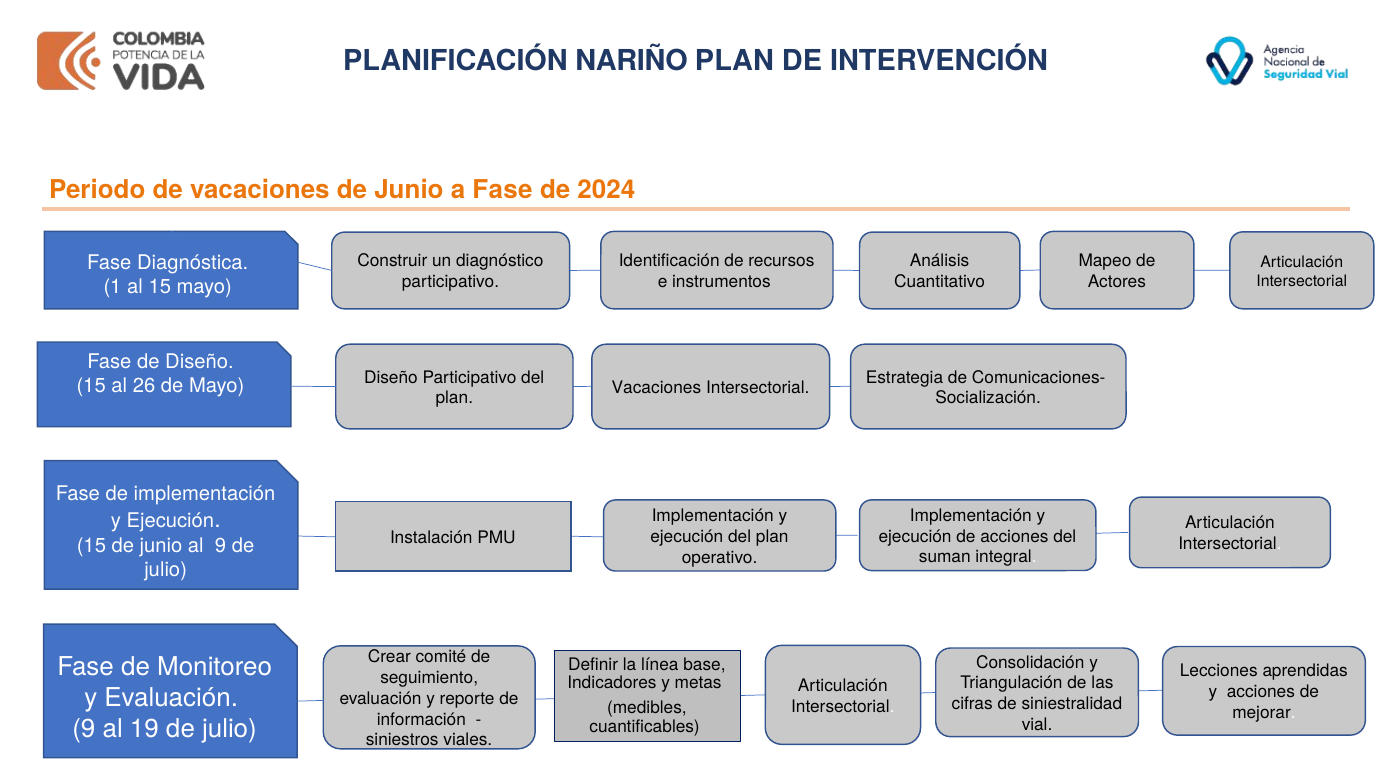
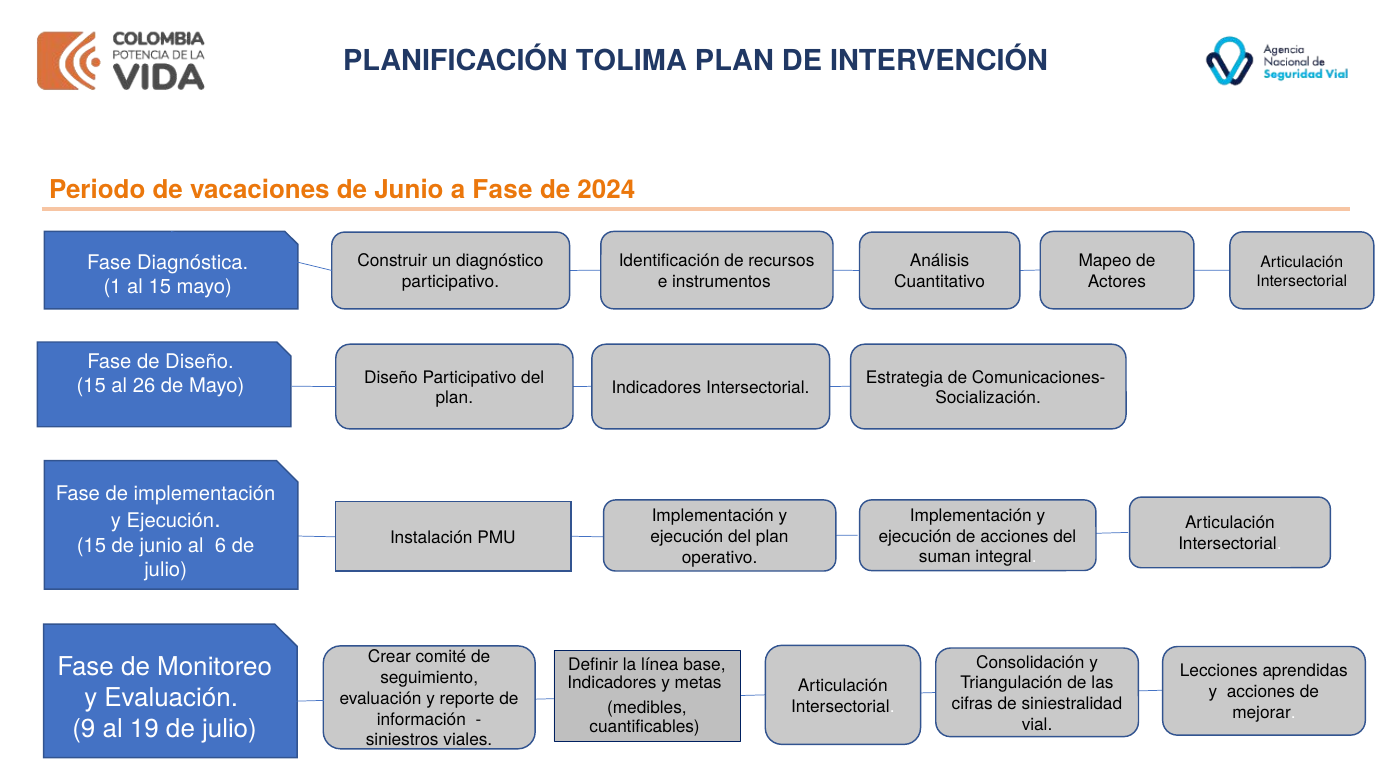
NARIÑO: NARIÑO -> TOLIMA
Vacaciones at (656, 388): Vacaciones -> Indicadores
al 9: 9 -> 6
